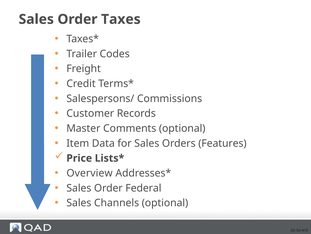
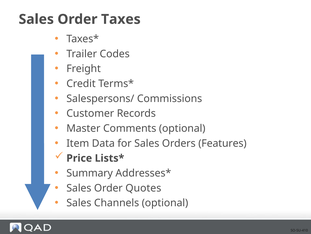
Overview: Overview -> Summary
Federal: Federal -> Quotes
